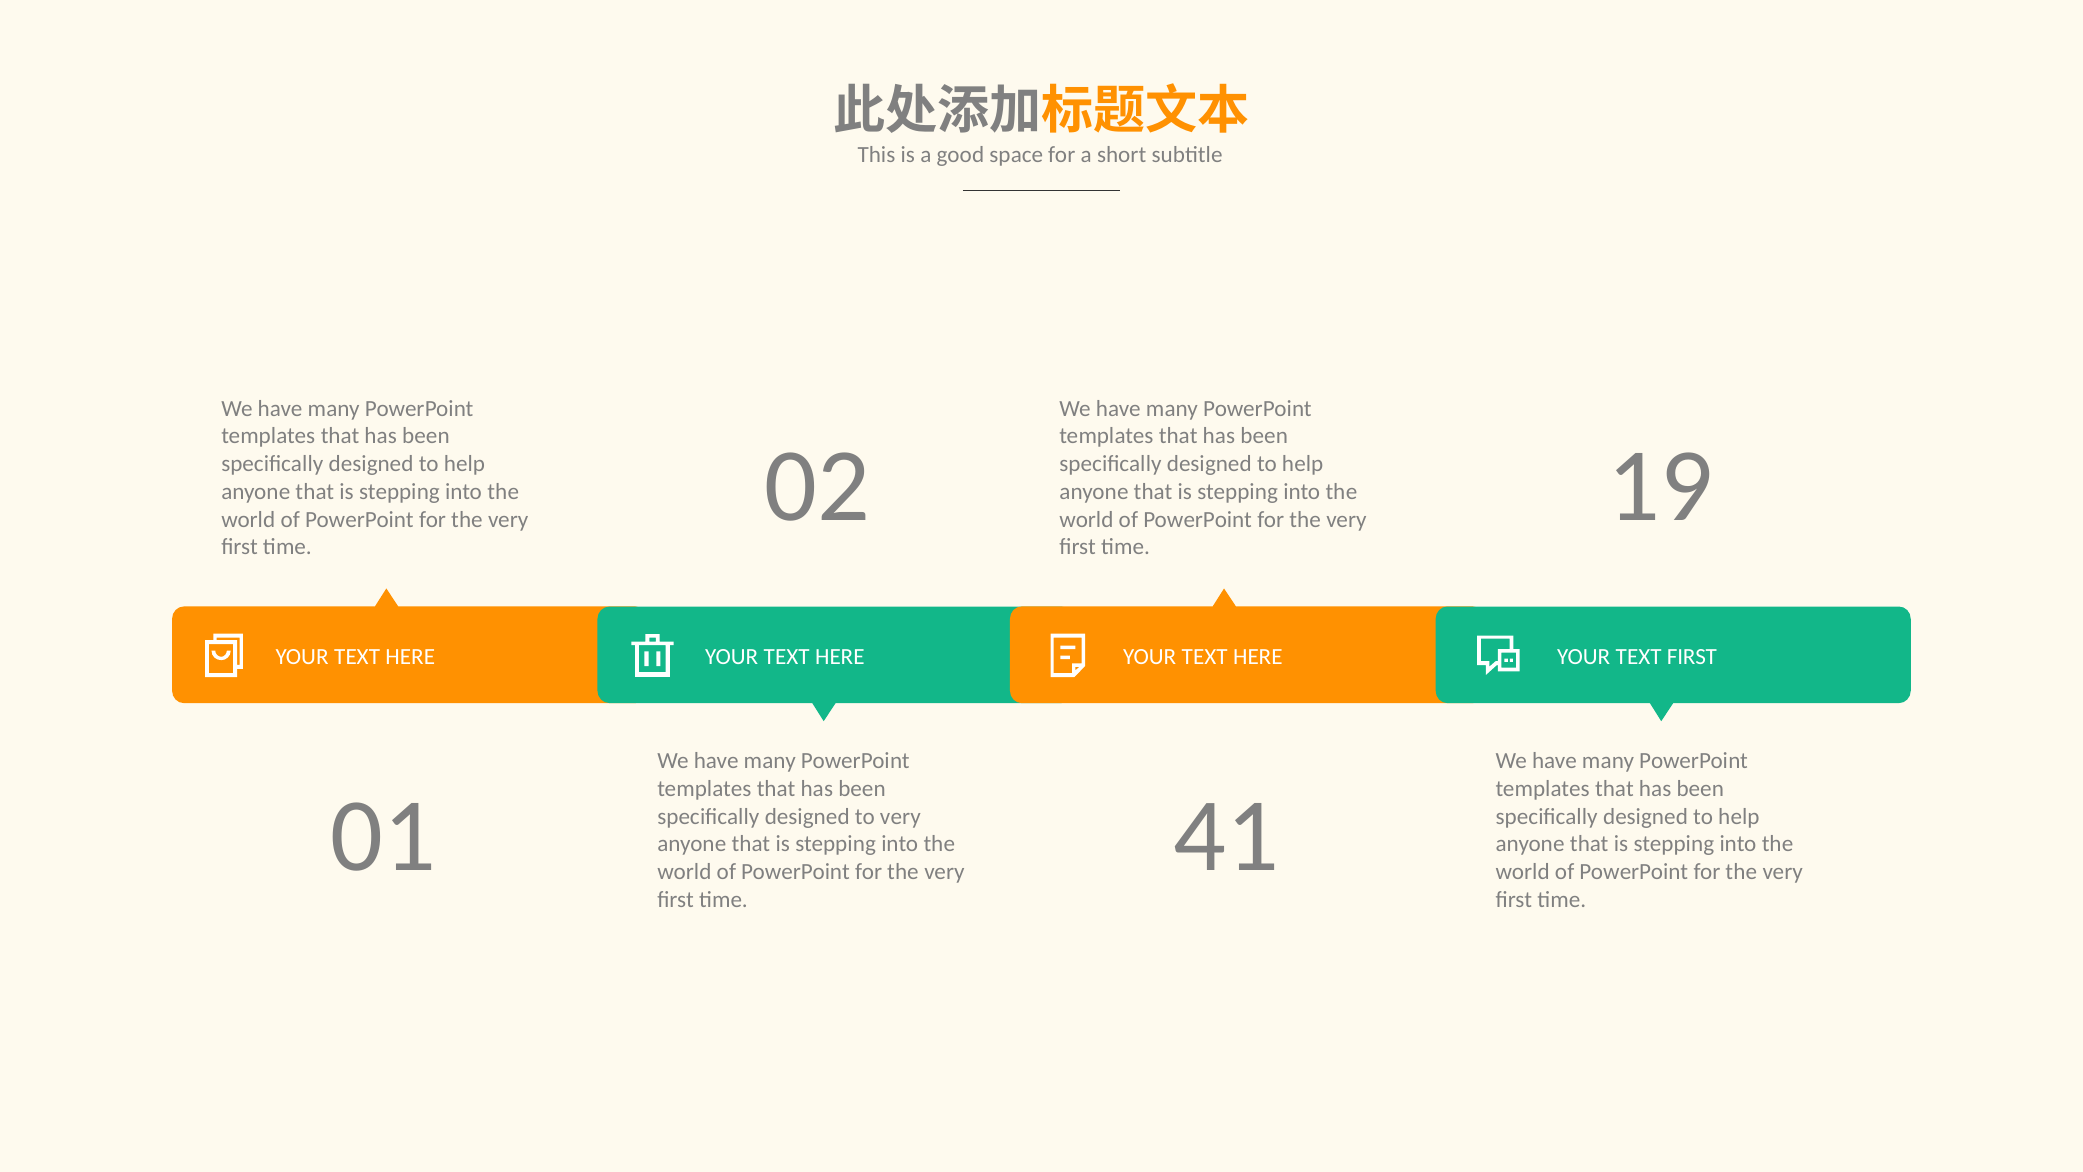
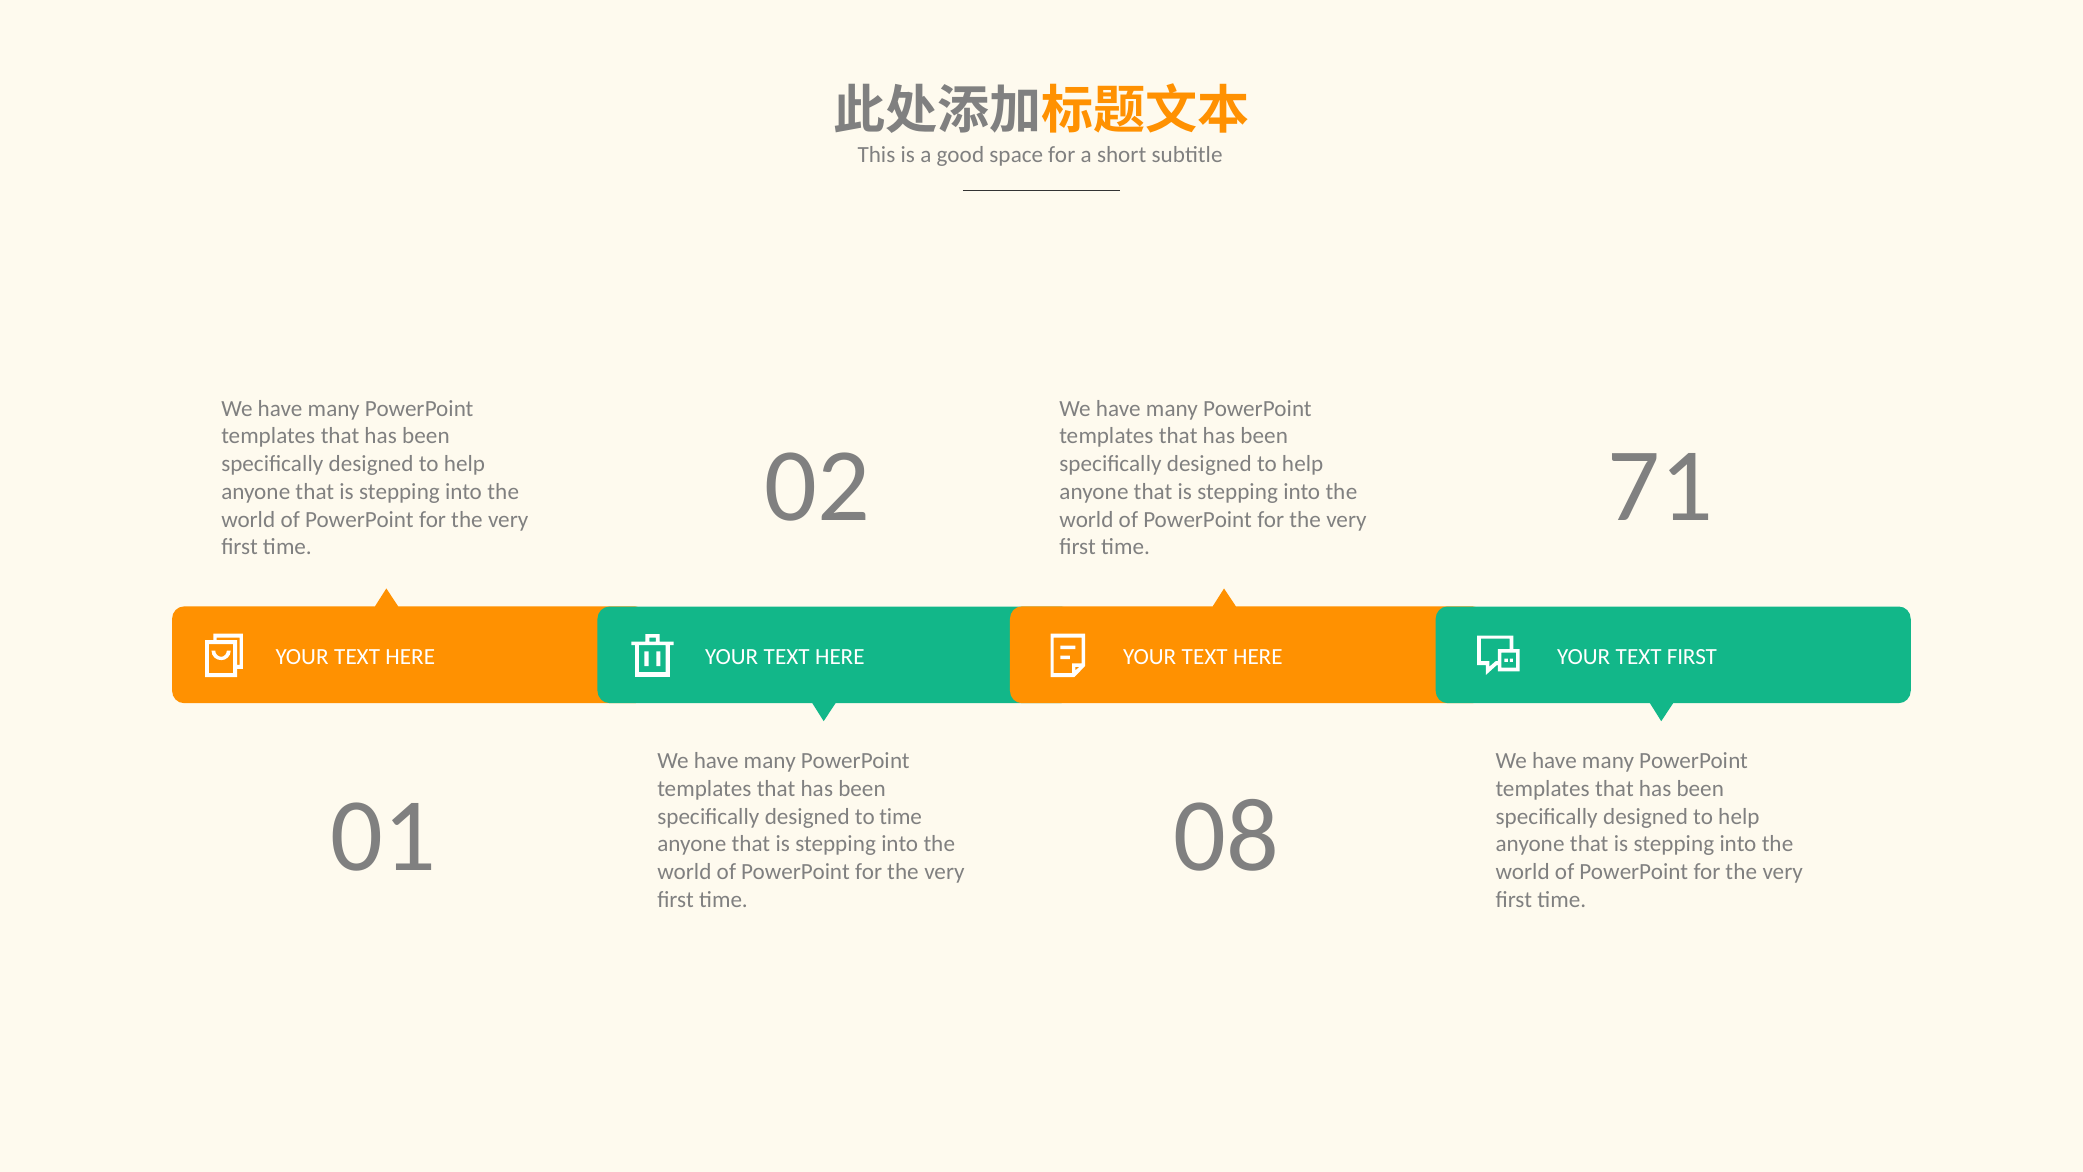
19: 19 -> 71
41: 41 -> 08
to very: very -> time
